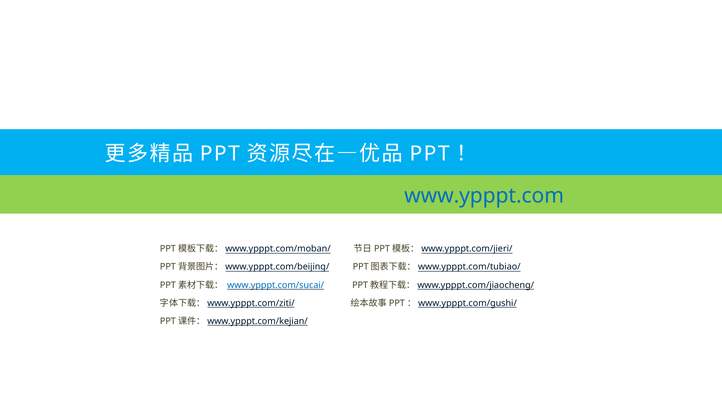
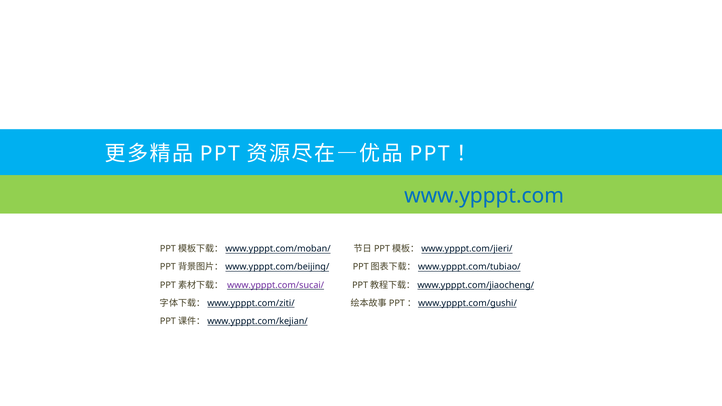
www.ypppt.com/sucai/ colour: blue -> purple
